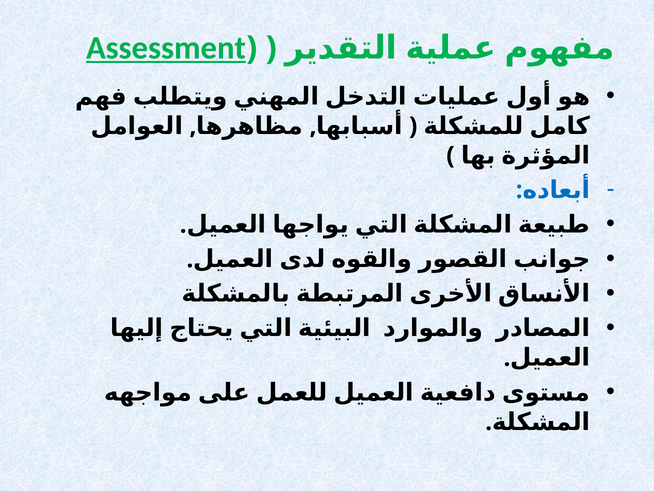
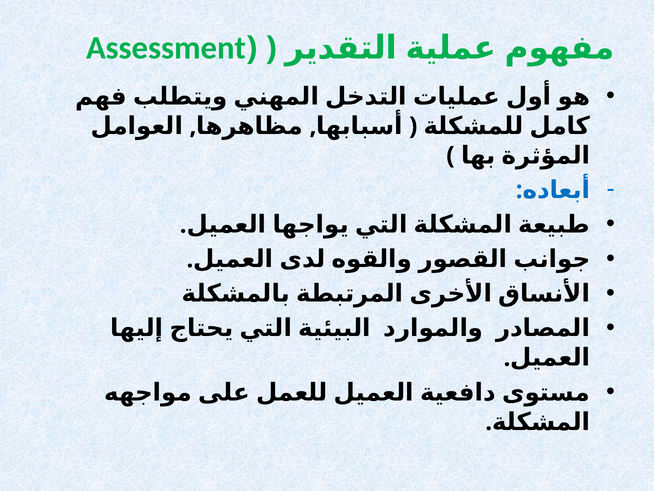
Assessment underline: present -> none
